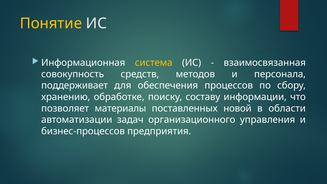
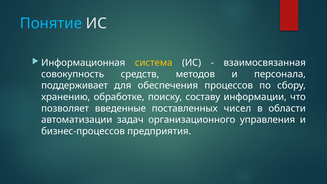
Понятие colour: yellow -> light blue
материалы: материалы -> введенные
новой: новой -> чисел
